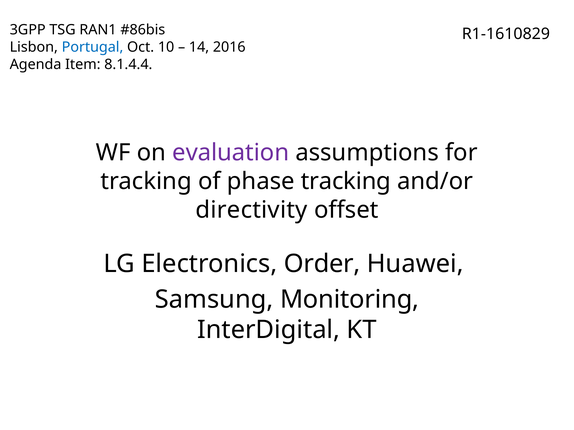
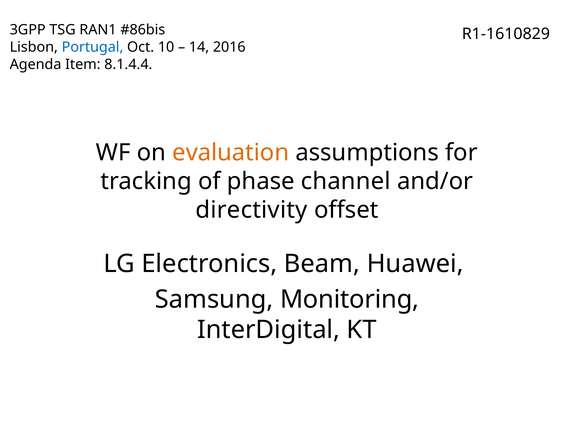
evaluation colour: purple -> orange
phase tracking: tracking -> channel
Order: Order -> Beam
